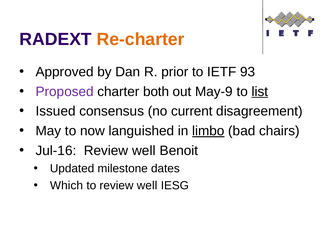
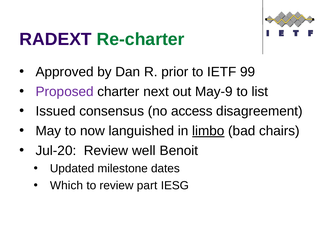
Re-charter colour: orange -> green
93: 93 -> 99
both: both -> next
list underline: present -> none
current: current -> access
Jul-16: Jul-16 -> Jul-20
to review well: well -> part
